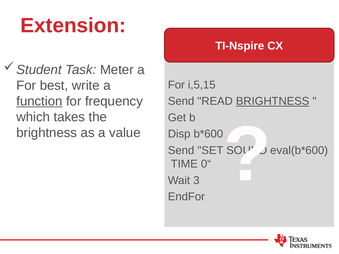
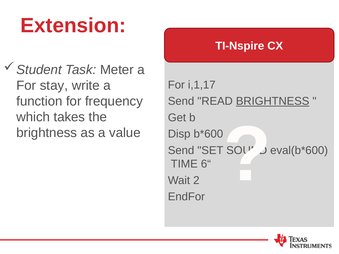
best: best -> stay
i,5,15: i,5,15 -> i,1,17
function underline: present -> none
0“: 0“ -> 6“
3: 3 -> 2
